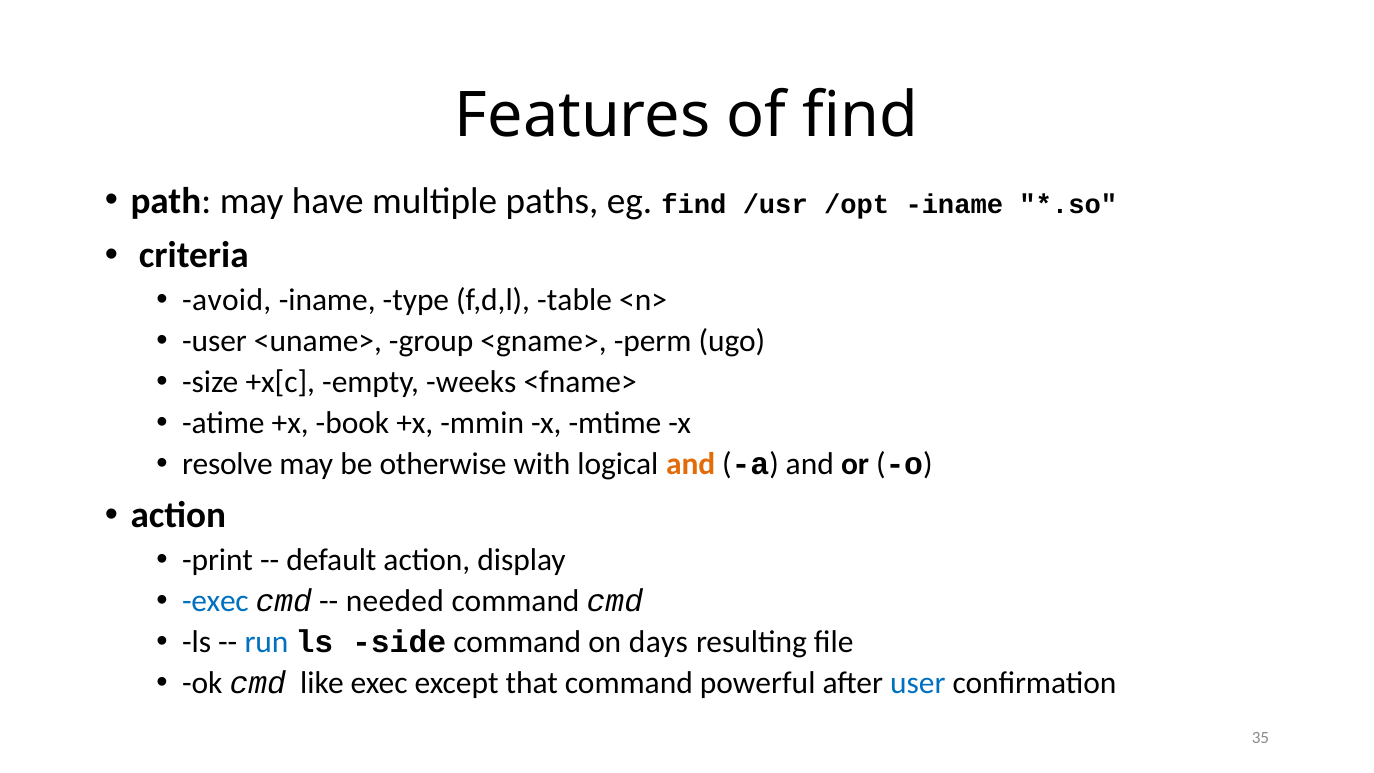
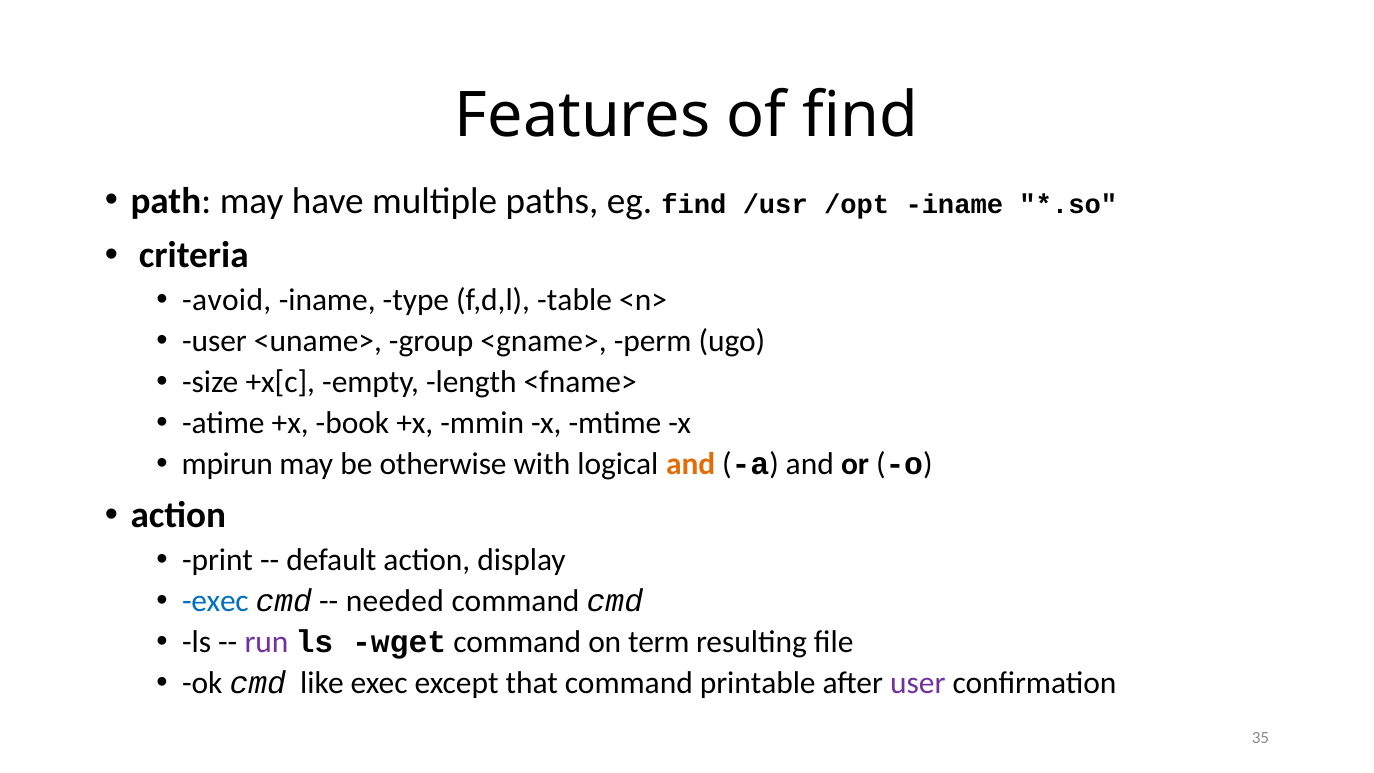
weeks: weeks -> length
resolve: resolve -> mpirun
run colour: blue -> purple
side: side -> wget
days: days -> term
powerful: powerful -> printable
user at (918, 683) colour: blue -> purple
